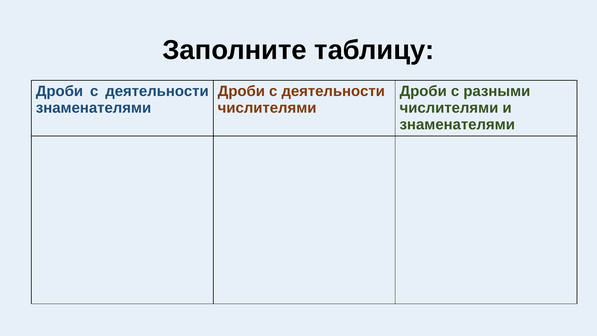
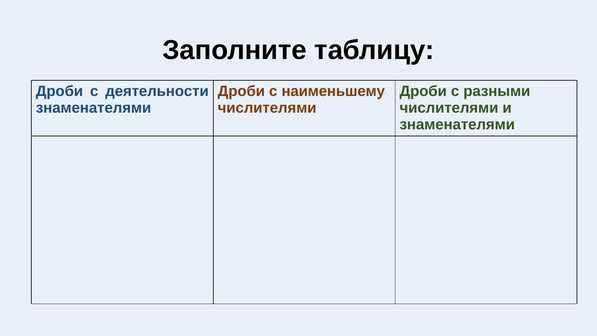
деятельности at (333, 91): деятельности -> наименьшему
